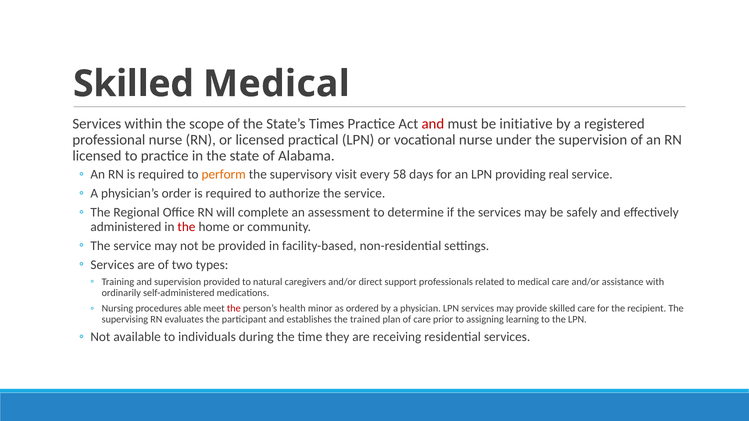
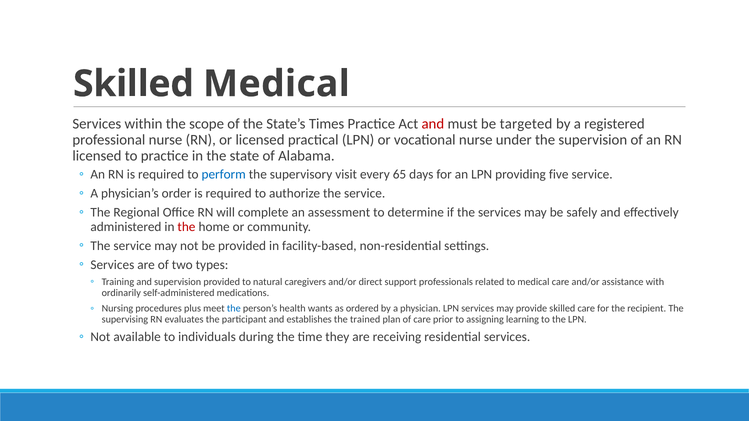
initiative: initiative -> targeted
perform colour: orange -> blue
58: 58 -> 65
real: real -> five
able: able -> plus
the at (234, 309) colour: red -> blue
minor: minor -> wants
